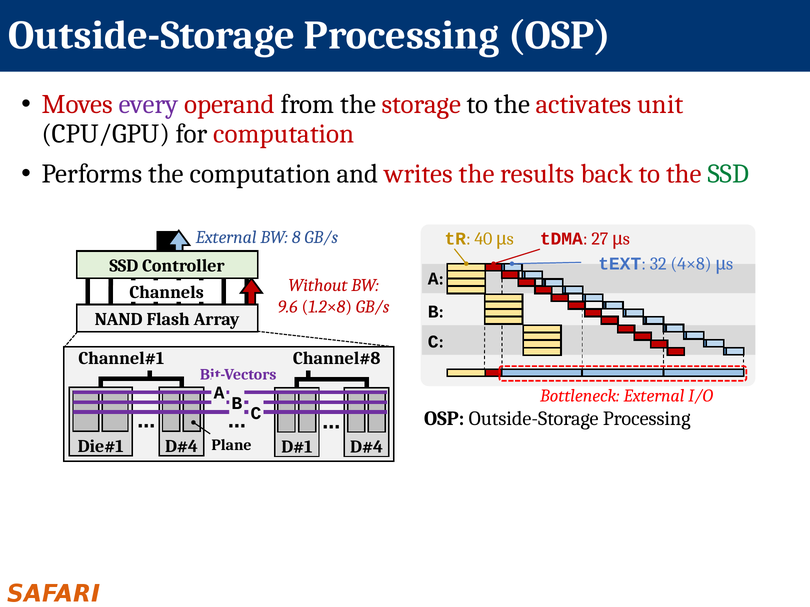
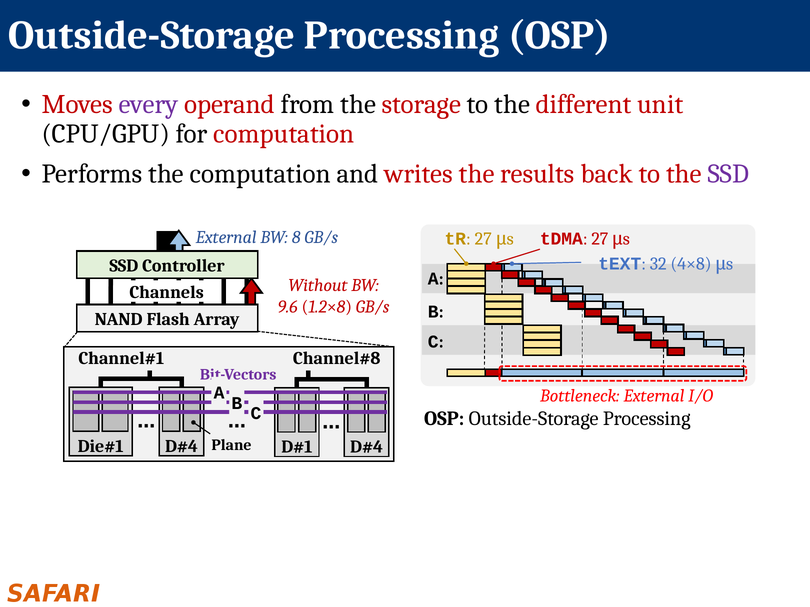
activates: activates -> different
SSD at (728, 174) colour: green -> purple
tR 40: 40 -> 27
